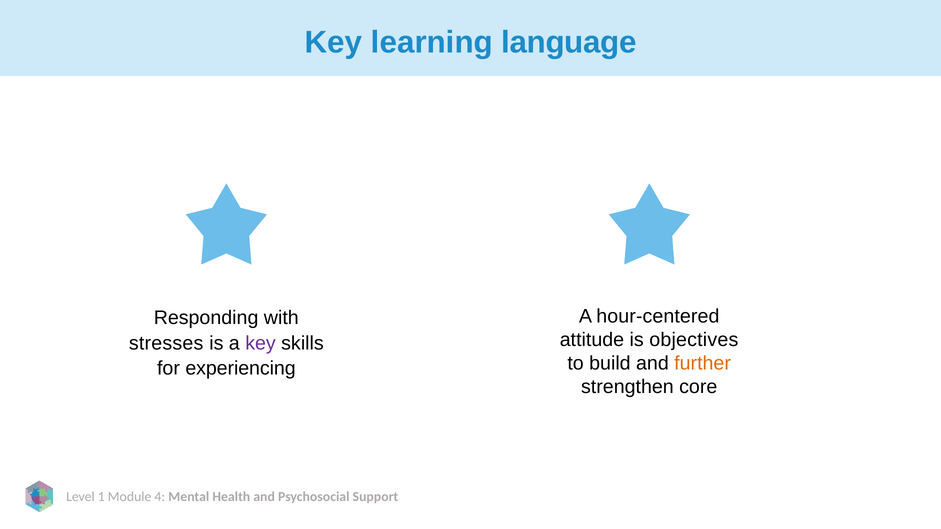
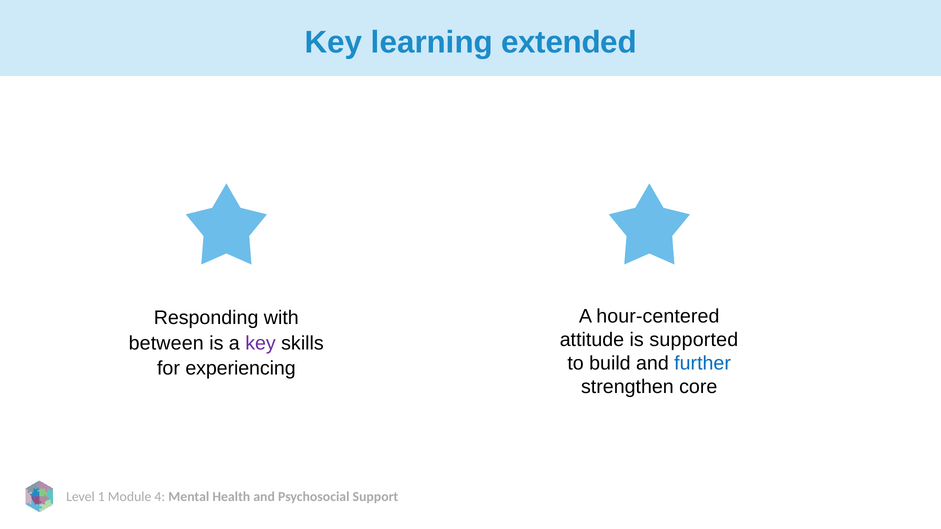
language: language -> extended
objectives: objectives -> supported
stresses: stresses -> between
further colour: orange -> blue
